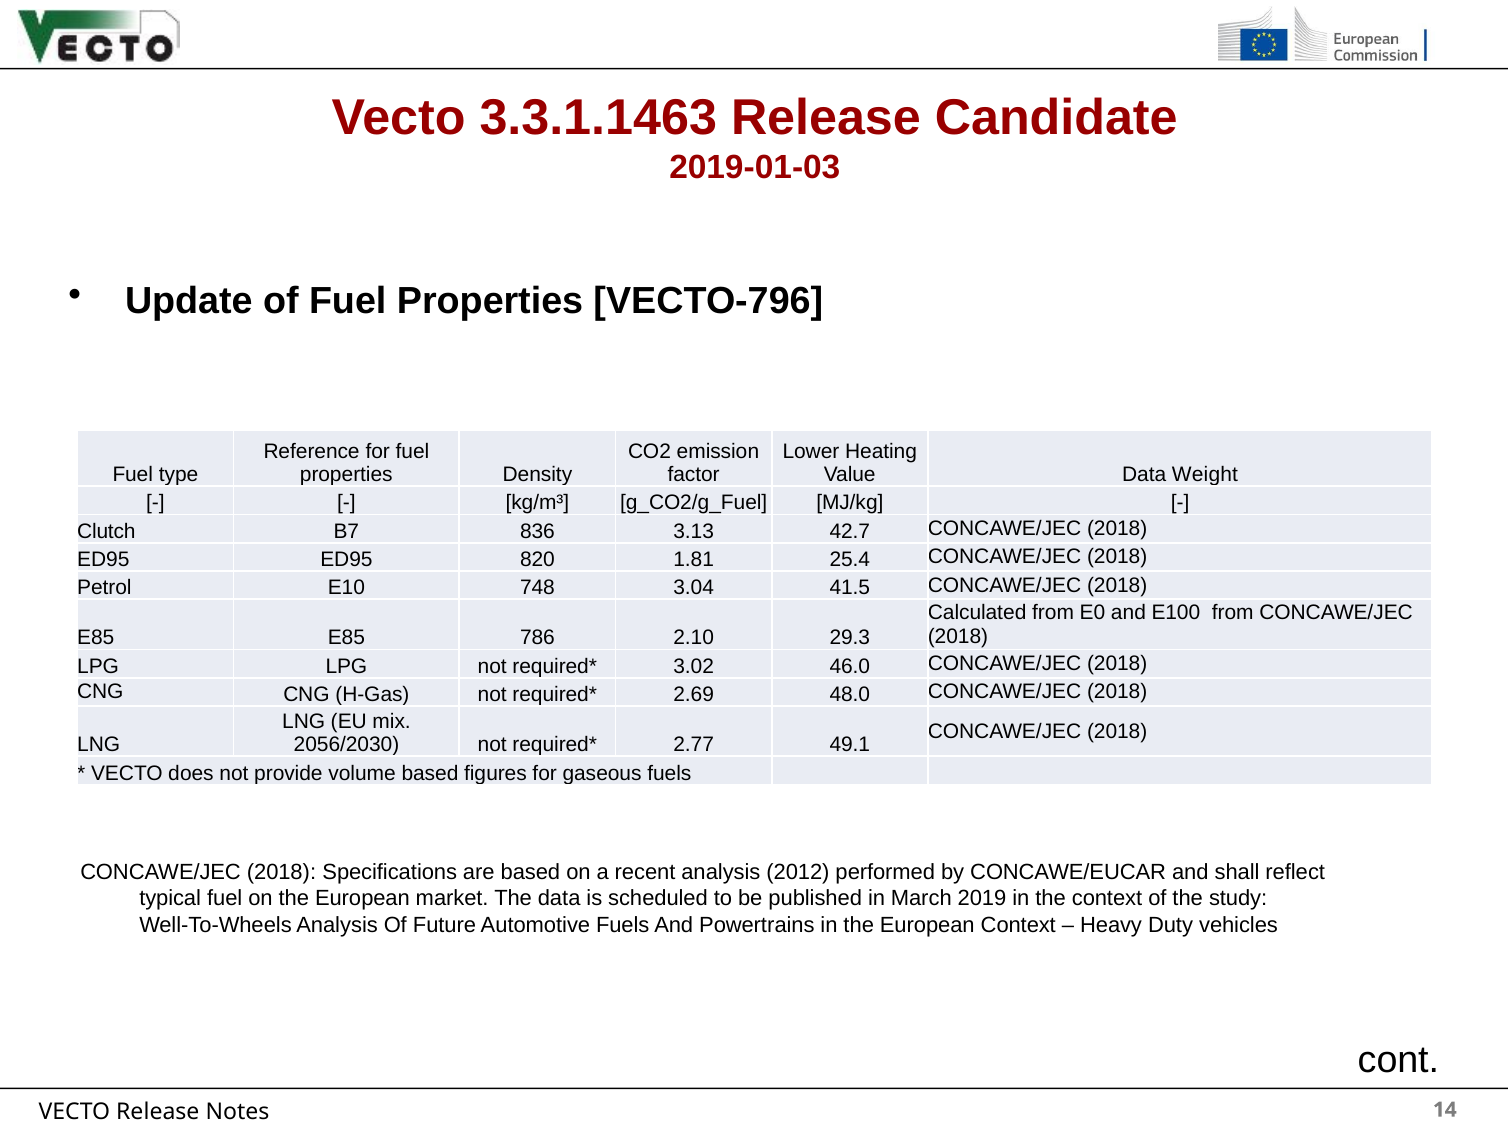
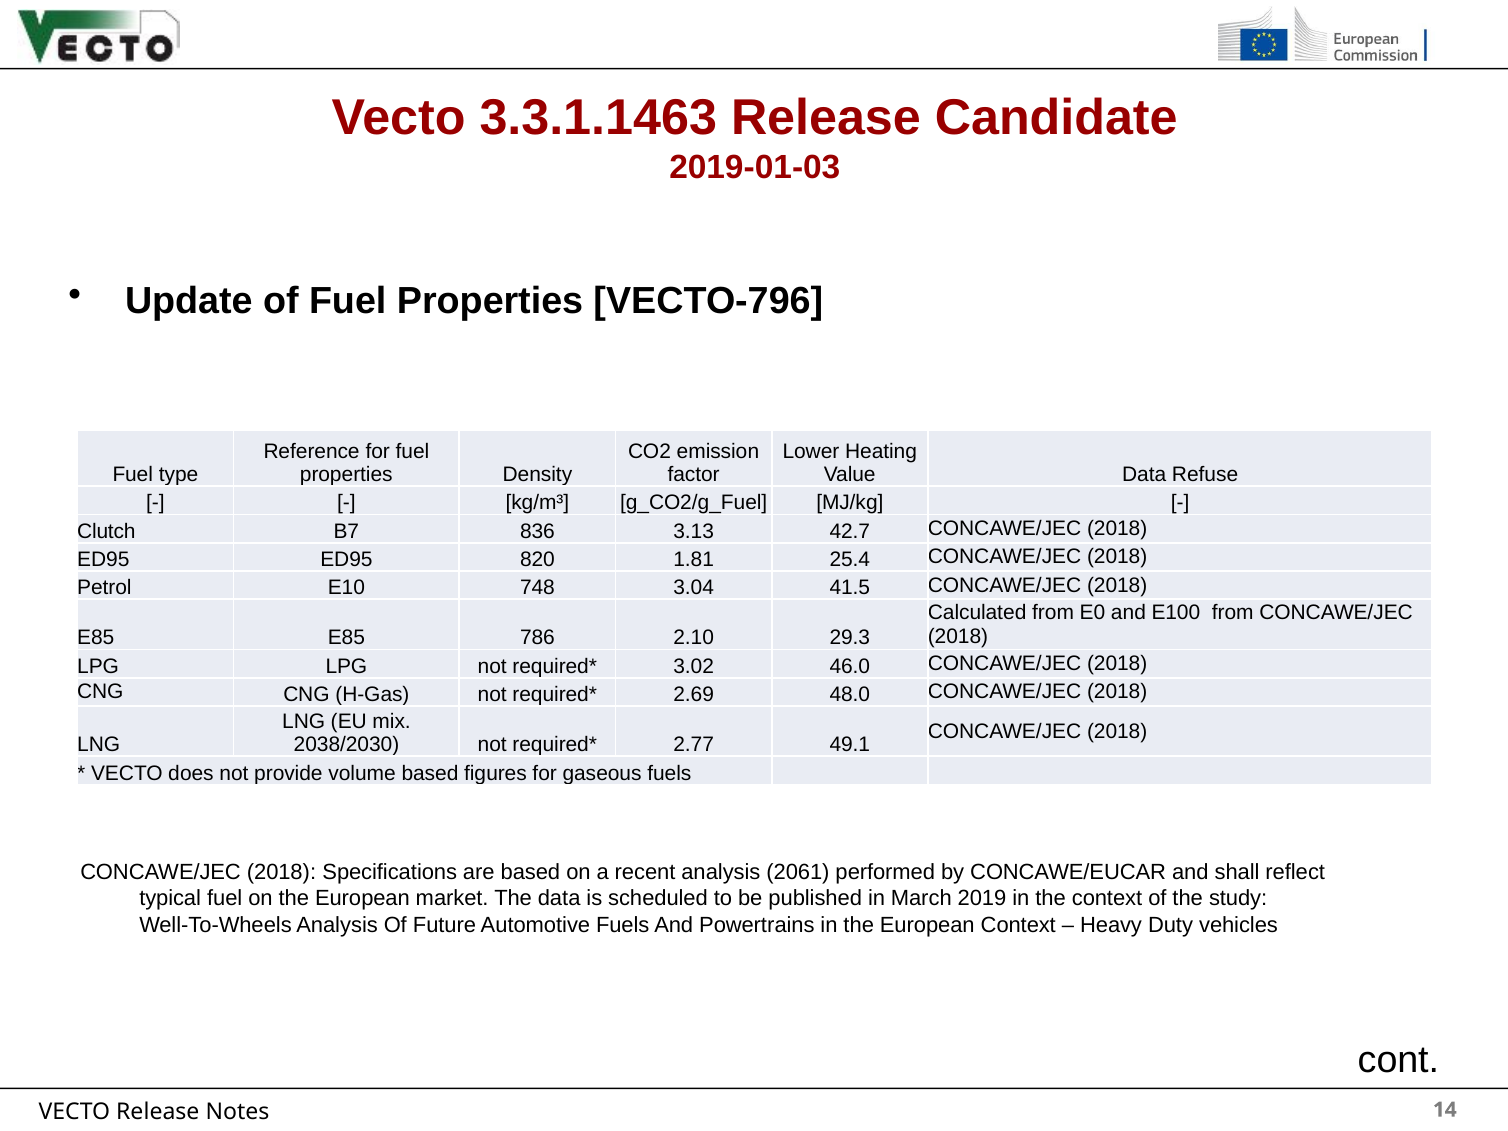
Weight: Weight -> Refuse
2056/2030: 2056/2030 -> 2038/2030
2012: 2012 -> 2061
